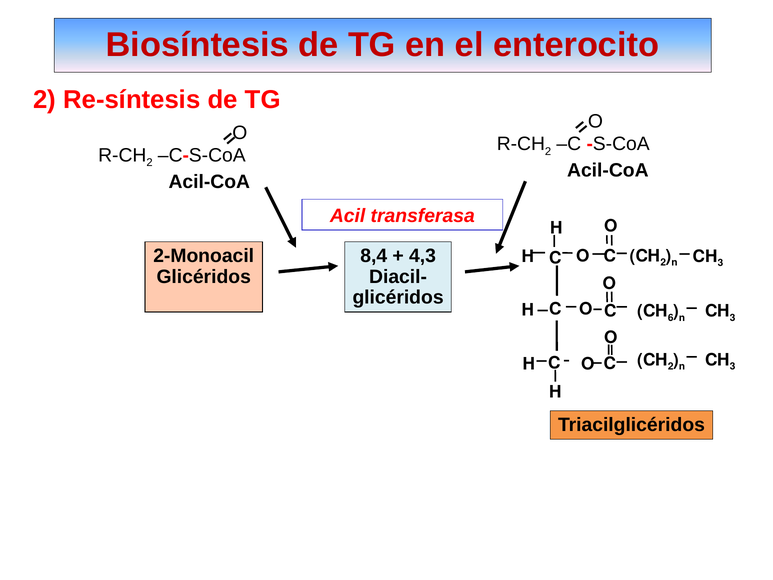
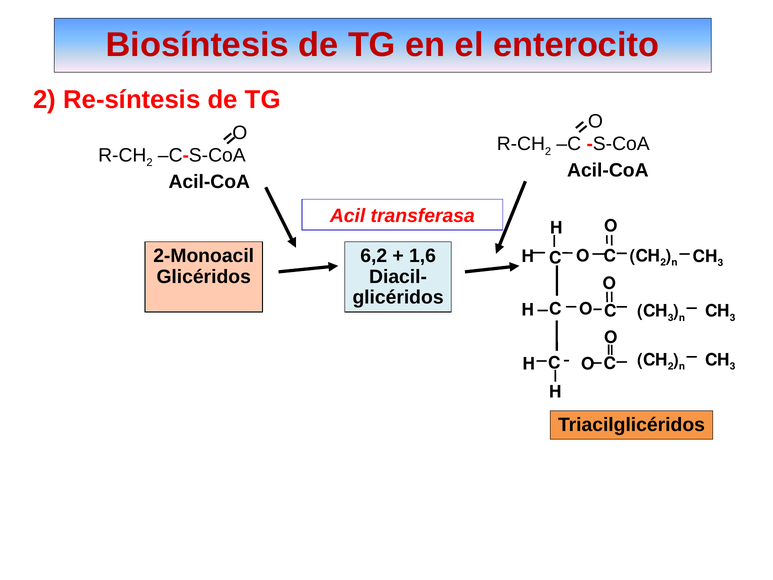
8,4: 8,4 -> 6,2
4,3: 4,3 -> 1,6
6 at (671, 318): 6 -> 3
